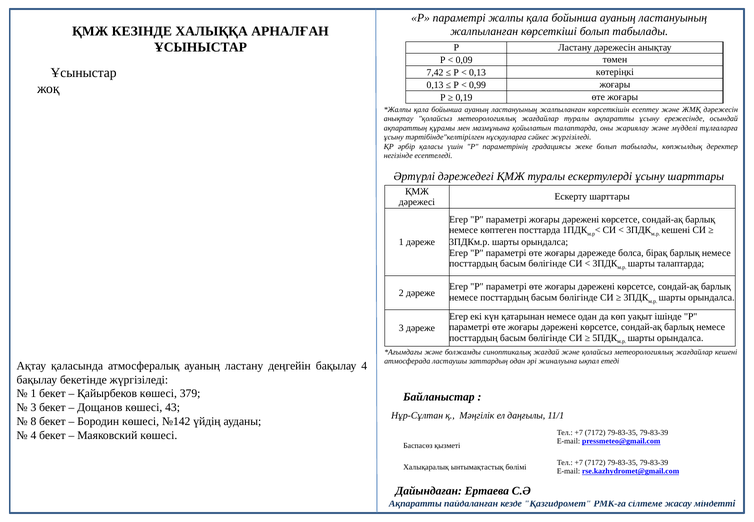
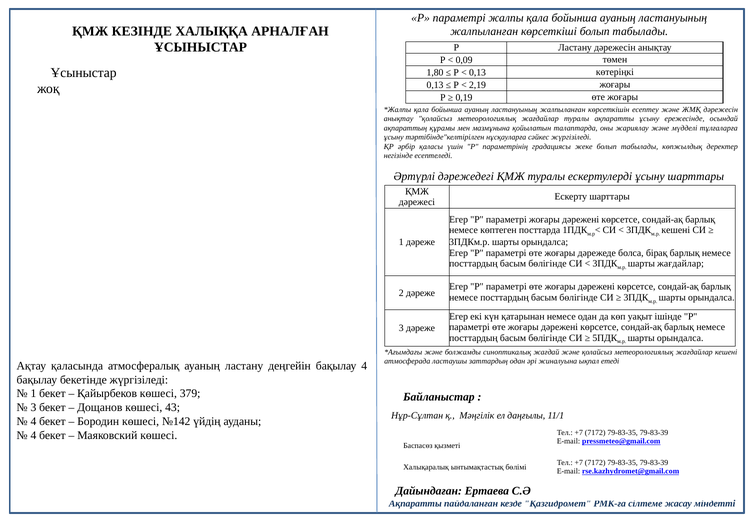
7,42: 7,42 -> 1,80
0,99: 0,99 -> 2,19
шарты талаптарда: талаптарда -> жағдайлар
8 at (33, 421): 8 -> 4
